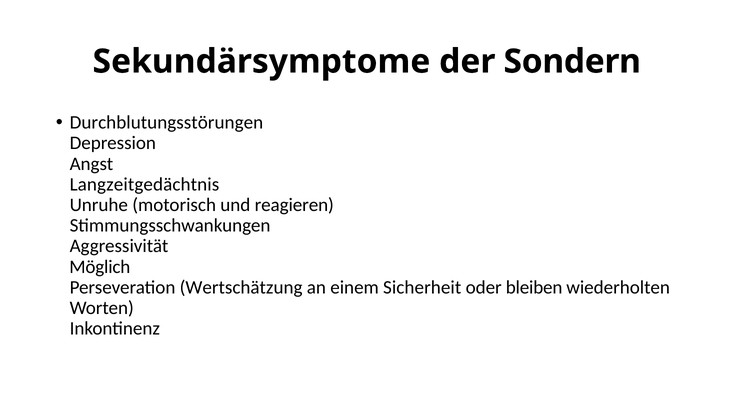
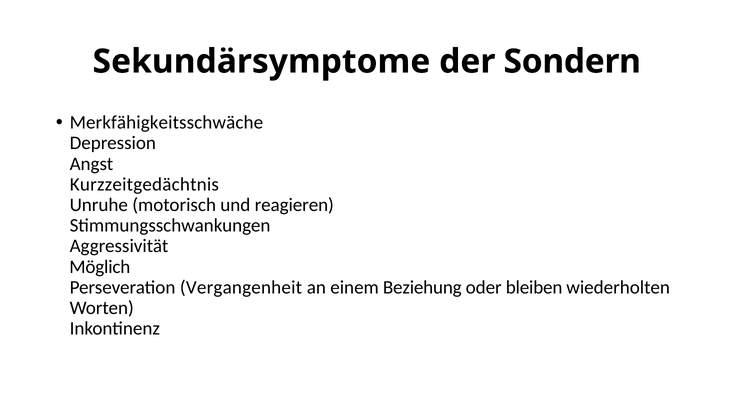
Durchblutungsstörungen: Durchblutungsstörungen -> Merkfähigkeitsschwäche
Langzeitgedächtnis: Langzeitgedächtnis -> Kurzzeitgedächtnis
Wertschätzung: Wertschätzung -> Vergangenheit
Sicherheit: Sicherheit -> Beziehung
